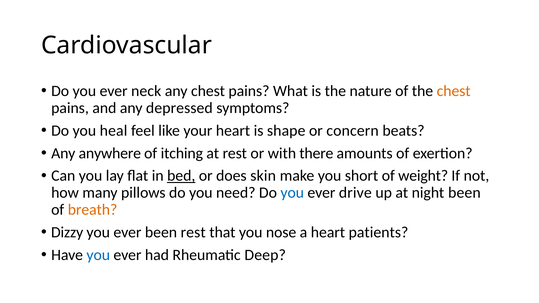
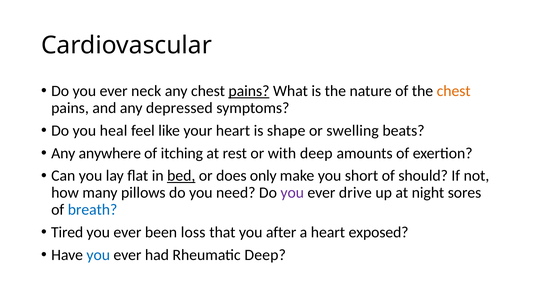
pains at (249, 91) underline: none -> present
concern: concern -> swelling
with there: there -> deep
skin: skin -> only
weight: weight -> should
you at (292, 193) colour: blue -> purple
night been: been -> sores
breath colour: orange -> blue
Dizzy: Dizzy -> Tired
been rest: rest -> loss
nose: nose -> after
patients: patients -> exposed
